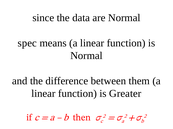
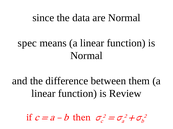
Greater: Greater -> Review
